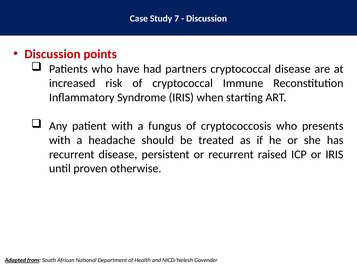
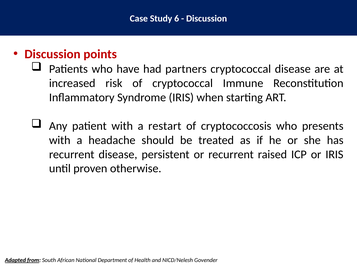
7: 7 -> 6
fungus: fungus -> restart
